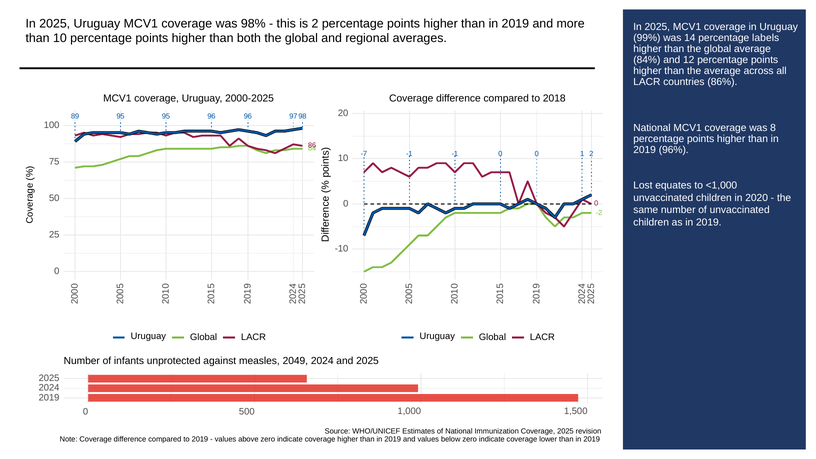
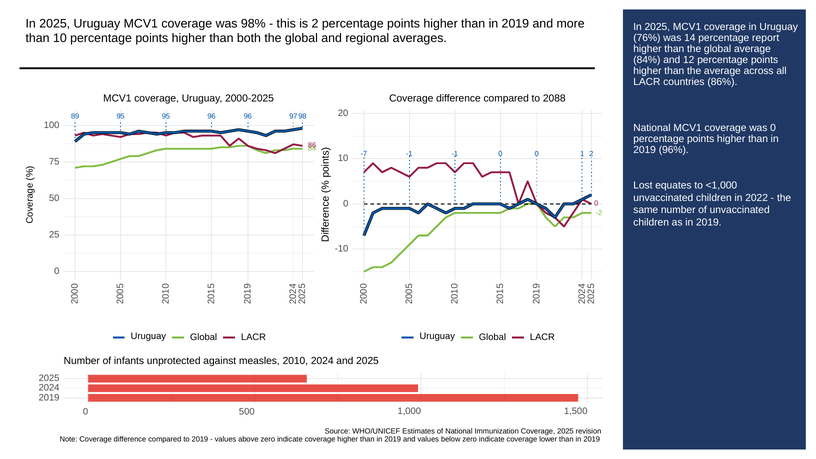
99%: 99% -> 76%
labels: labels -> report
2018: 2018 -> 2088
was 8: 8 -> 0
2020: 2020 -> 2022
2049: 2049 -> 2010
